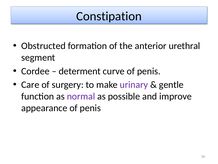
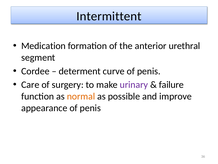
Constipation: Constipation -> Intermittent
Obstructed: Obstructed -> Medication
gentle: gentle -> failure
normal colour: purple -> orange
